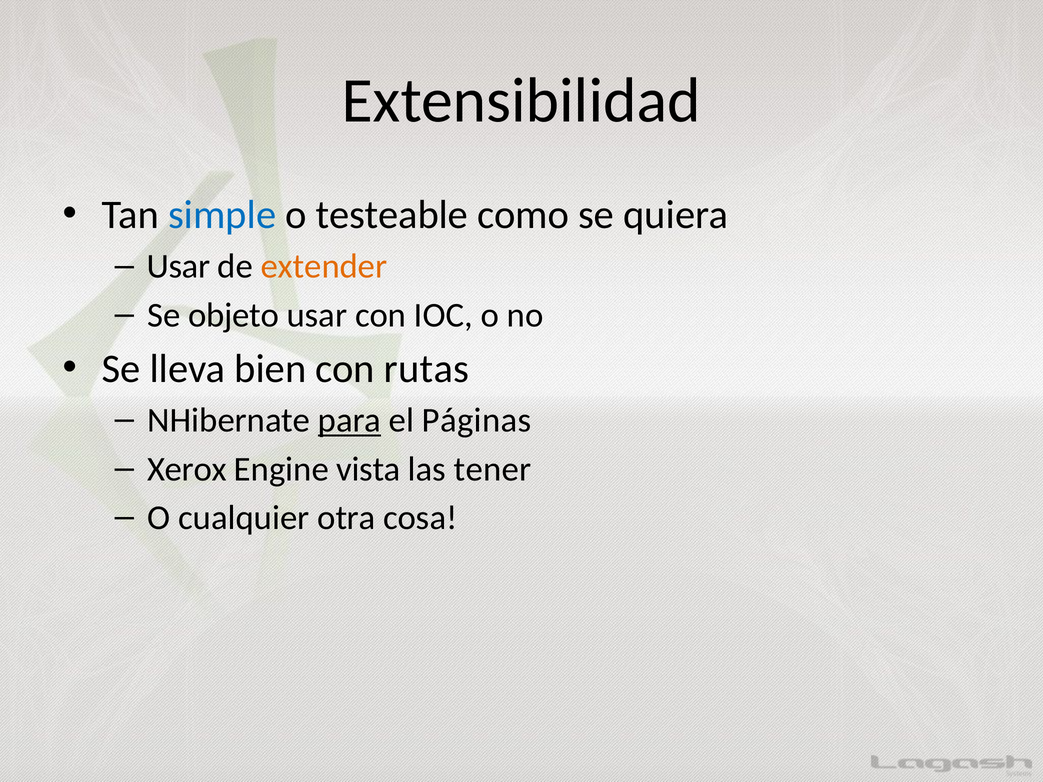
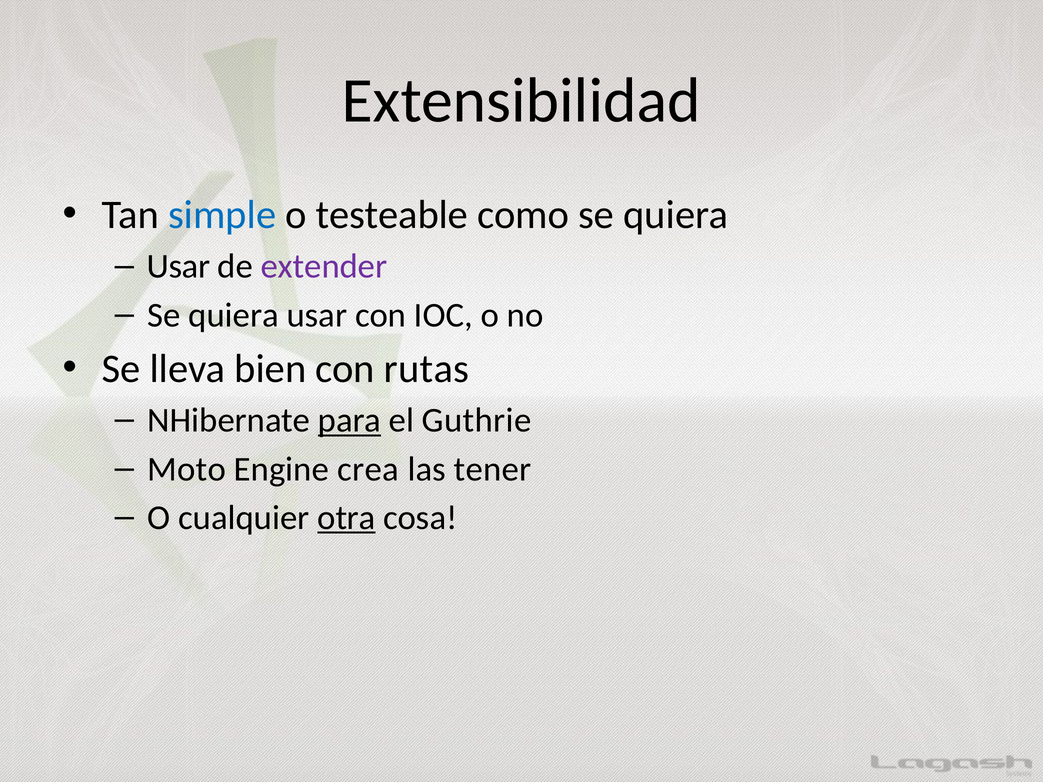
extender colour: orange -> purple
objeto at (234, 315): objeto -> quiera
Páginas: Páginas -> Guthrie
Xerox: Xerox -> Moto
vista: vista -> crea
otra underline: none -> present
